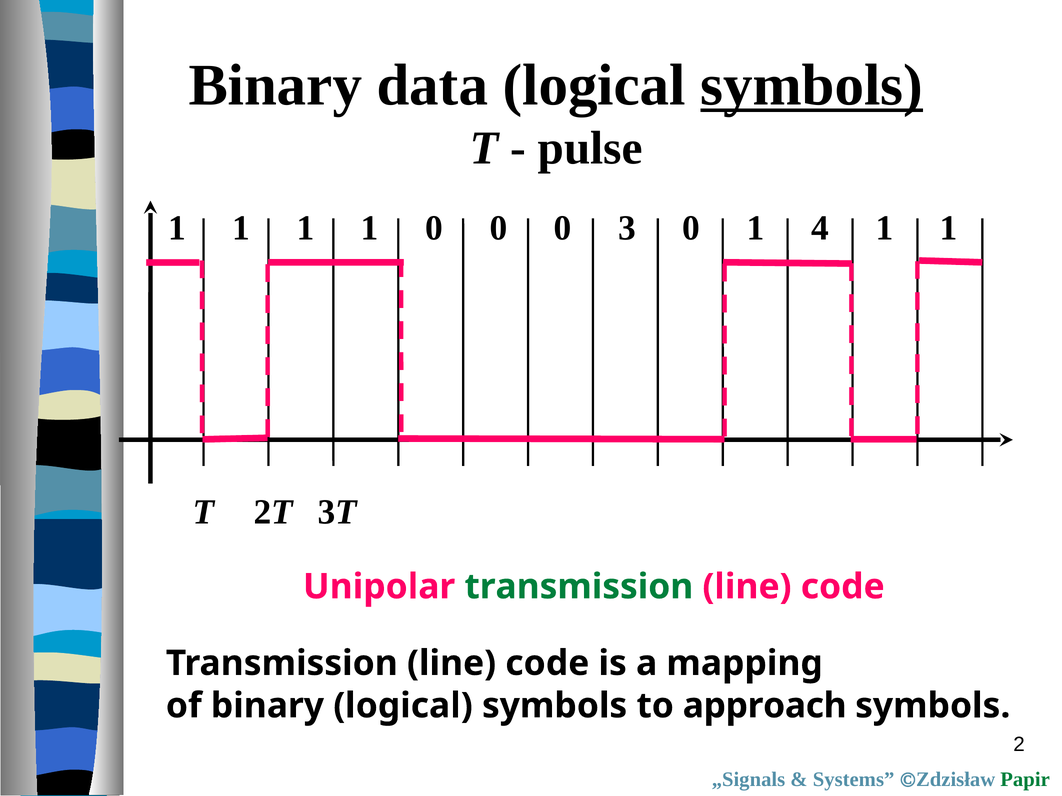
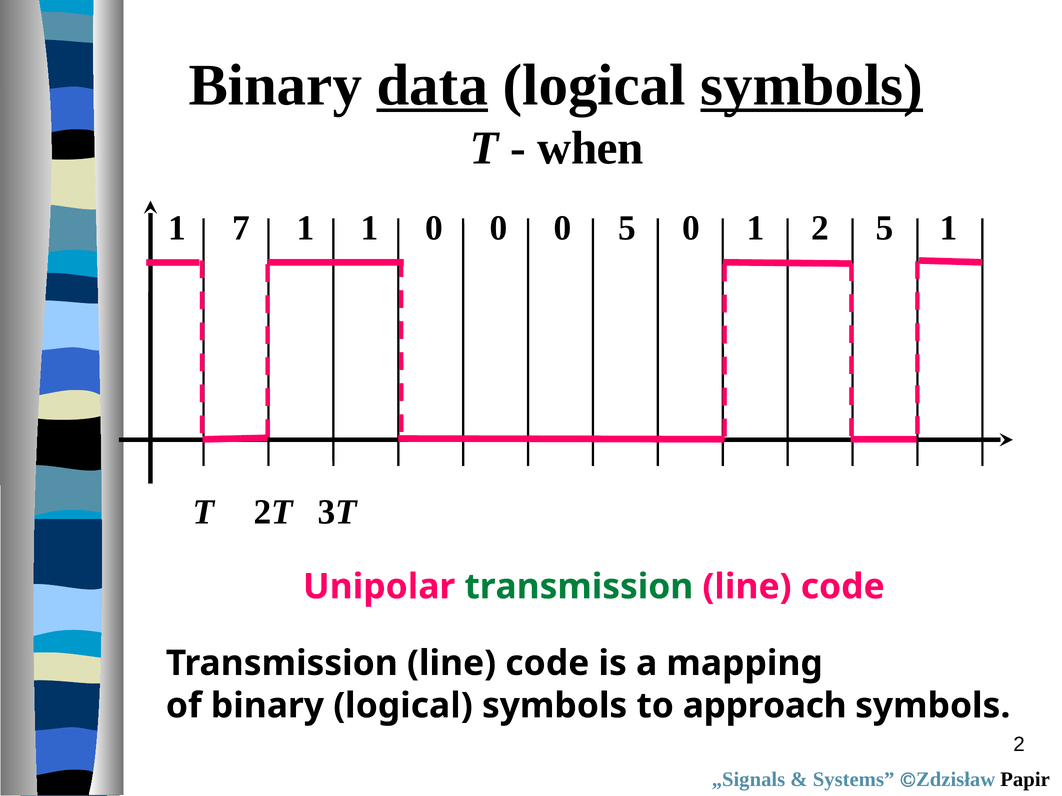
data underline: none -> present
pulse: pulse -> when
1 at (241, 228): 1 -> 7
1 3: 3 -> 5
1 4: 4 -> 2
1 at (884, 228): 1 -> 5
Papir colour: green -> black
